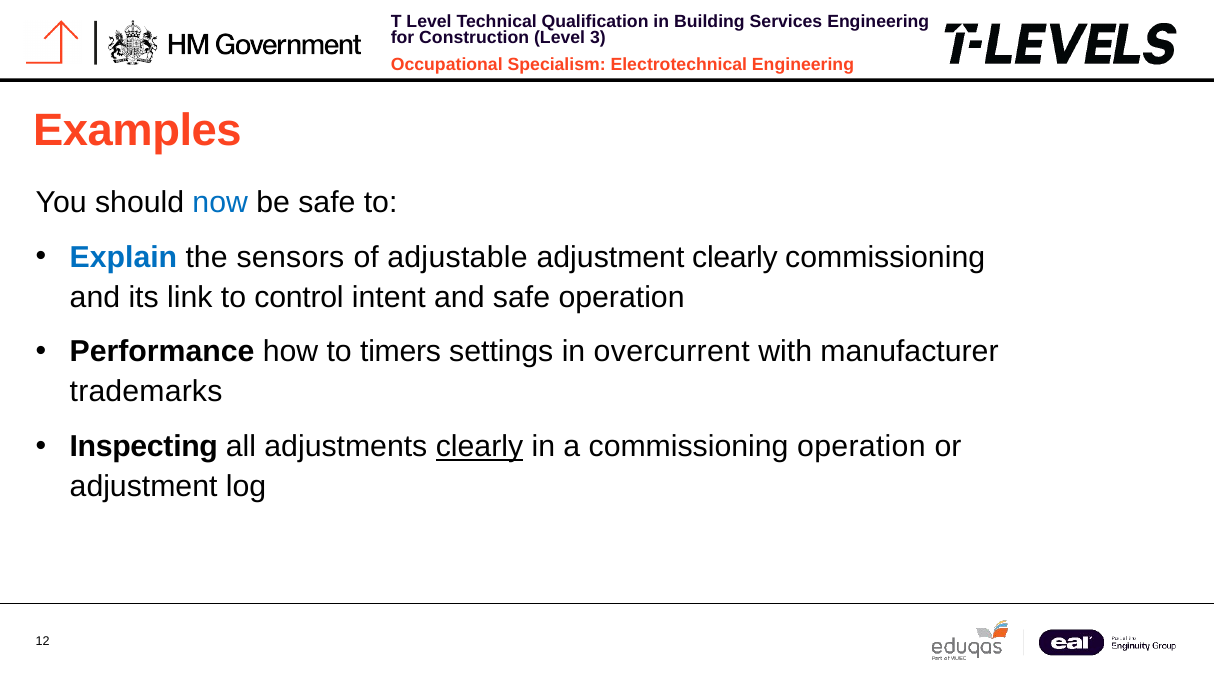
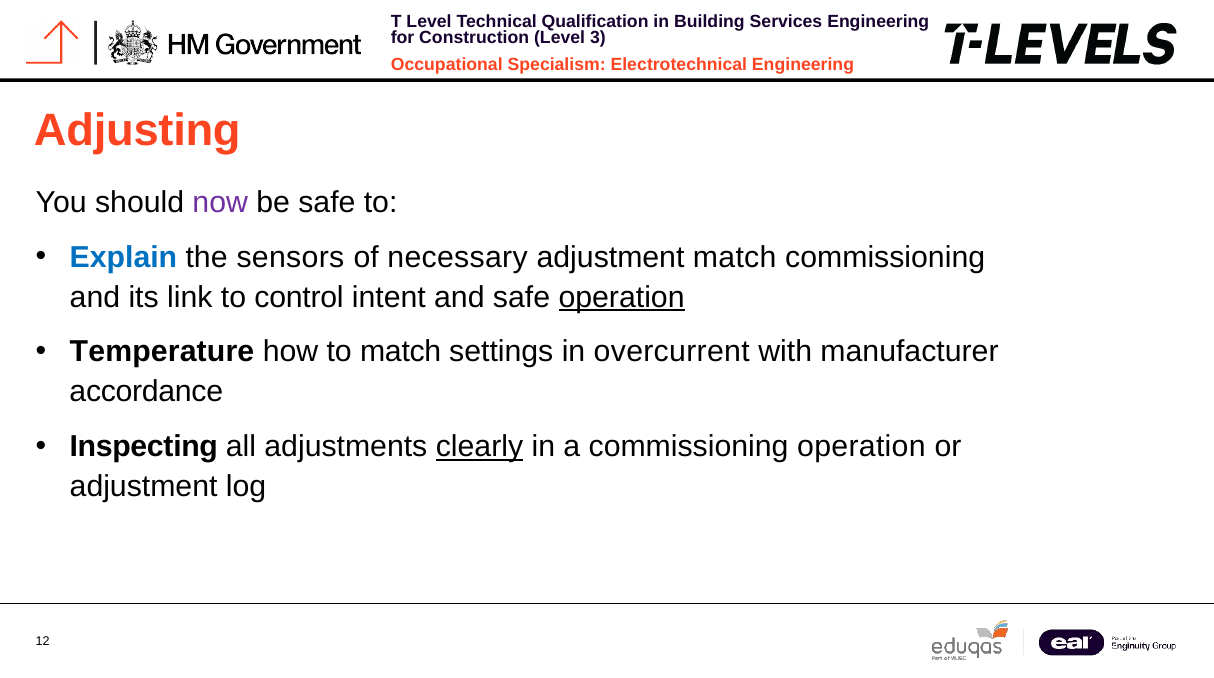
Examples: Examples -> Adjusting
now colour: blue -> purple
adjustable: adjustable -> necessary
adjustment clearly: clearly -> match
operation at (622, 297) underline: none -> present
Performance: Performance -> Temperature
to timers: timers -> match
trademarks: trademarks -> accordance
